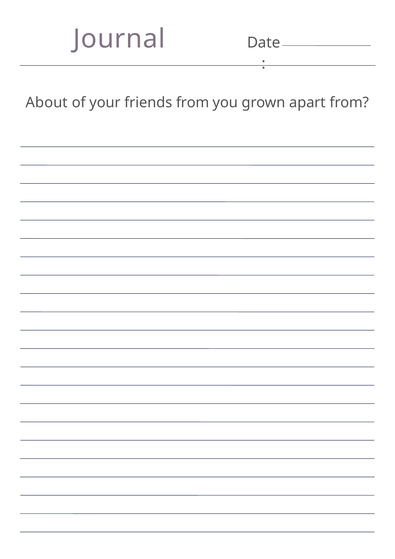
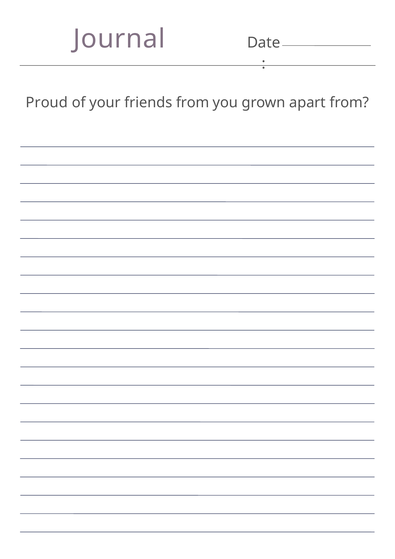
About: About -> Proud
